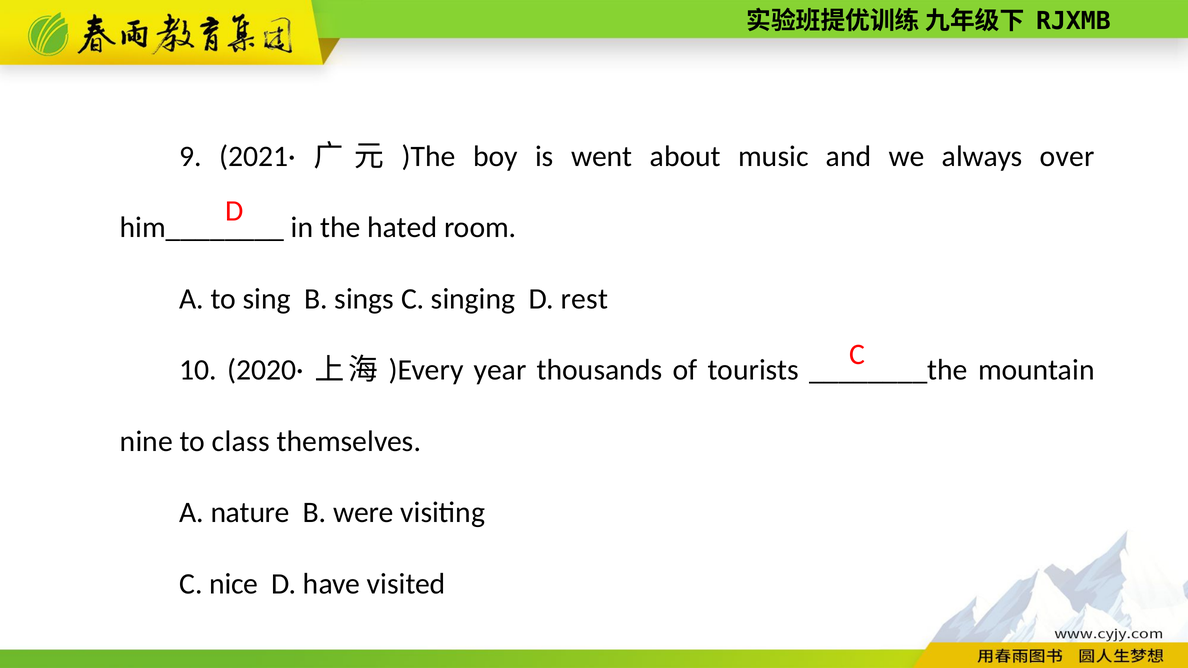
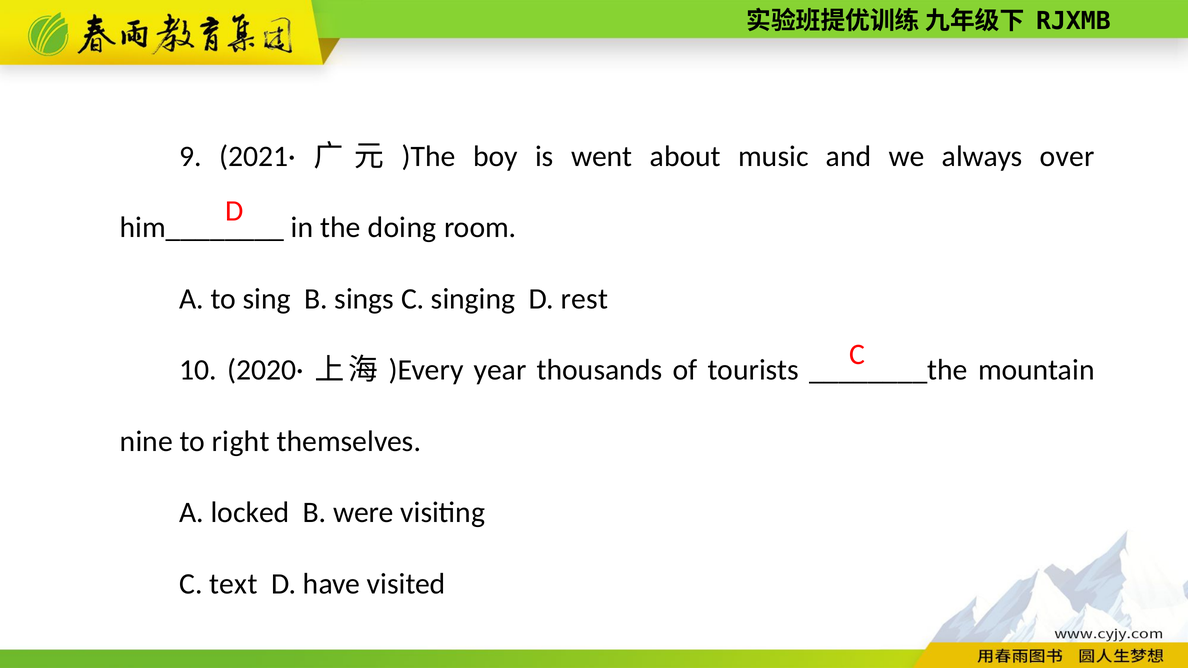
hated: hated -> doing
class: class -> right
nature: nature -> locked
nice: nice -> text
